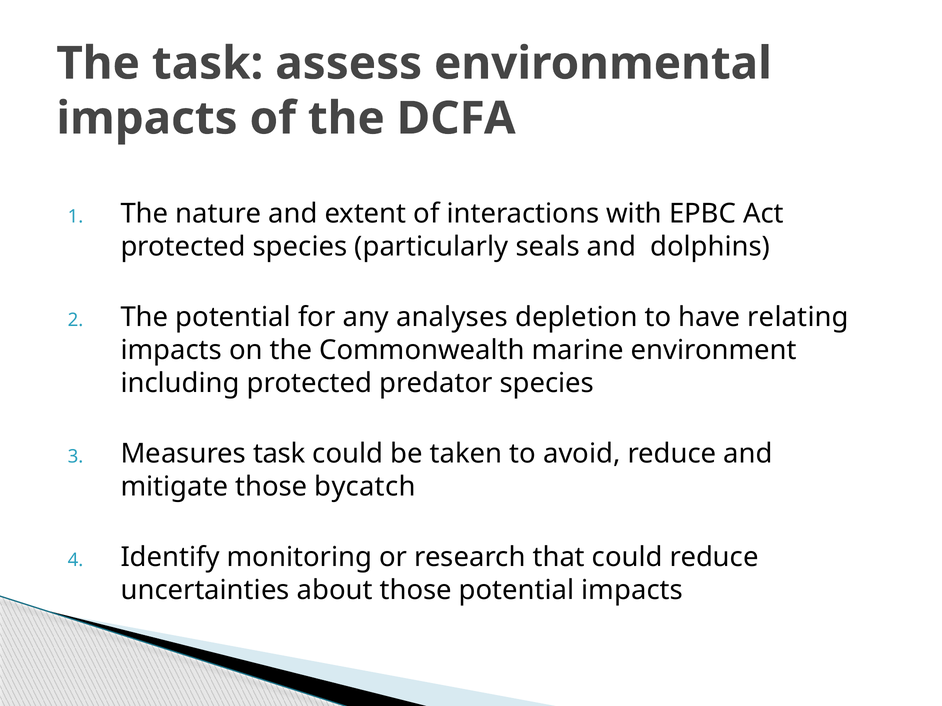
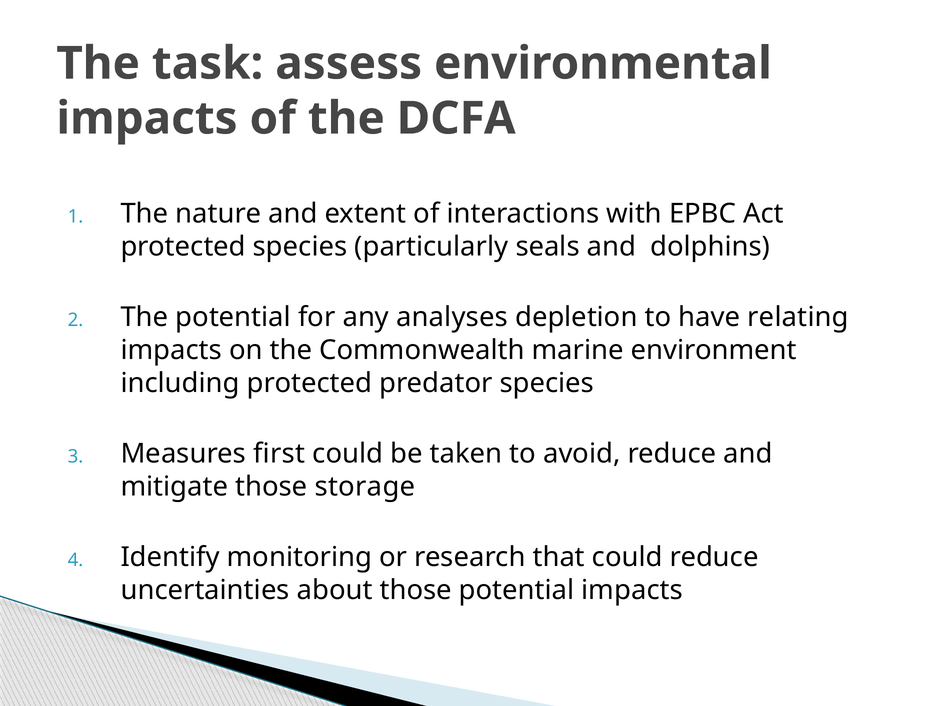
Measures task: task -> first
bycatch: bycatch -> storage
